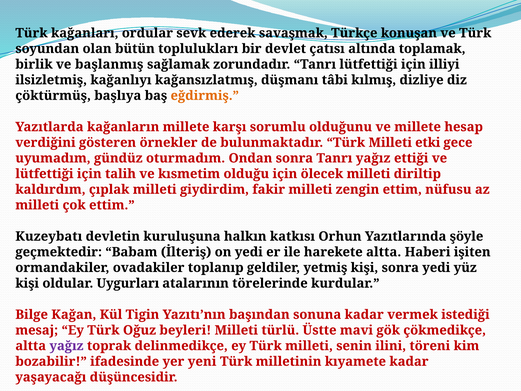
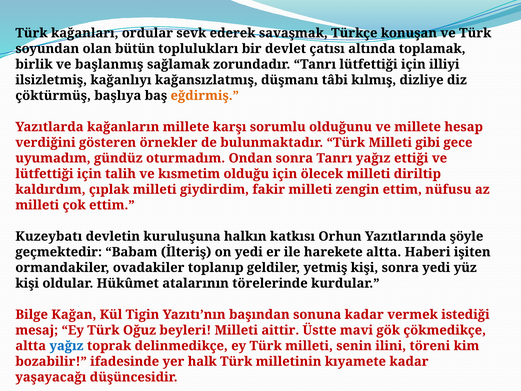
etki: etki -> gibi
Uygurları: Uygurları -> Hükûmet
türlü: türlü -> aittir
yağız at (66, 346) colour: purple -> blue
yeni: yeni -> halk
